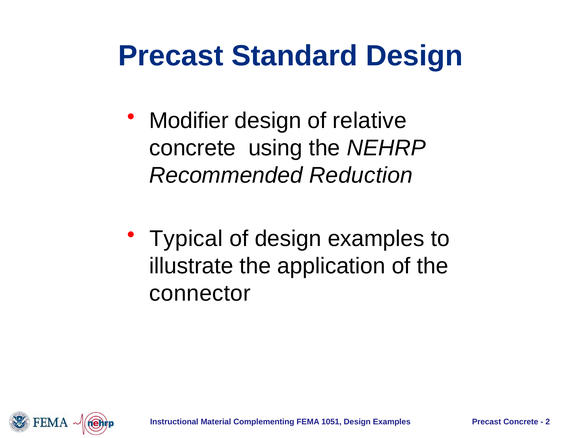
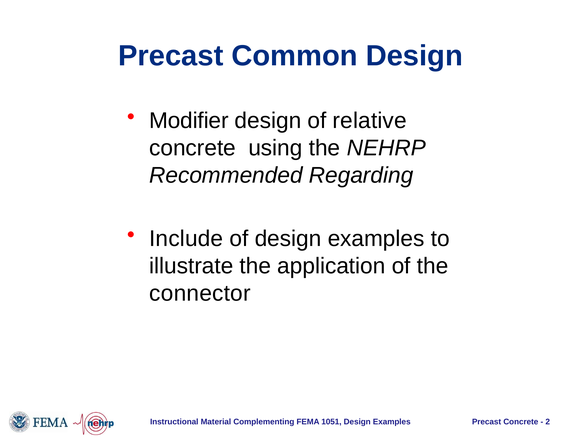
Standard: Standard -> Common
Reduction: Reduction -> Regarding
Typical: Typical -> Include
